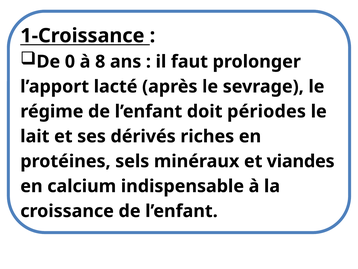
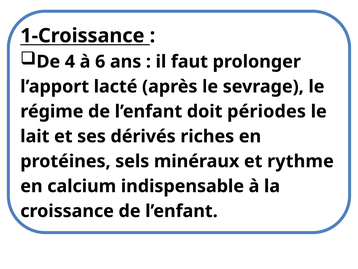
0: 0 -> 4
8: 8 -> 6
viandes: viandes -> rythme
